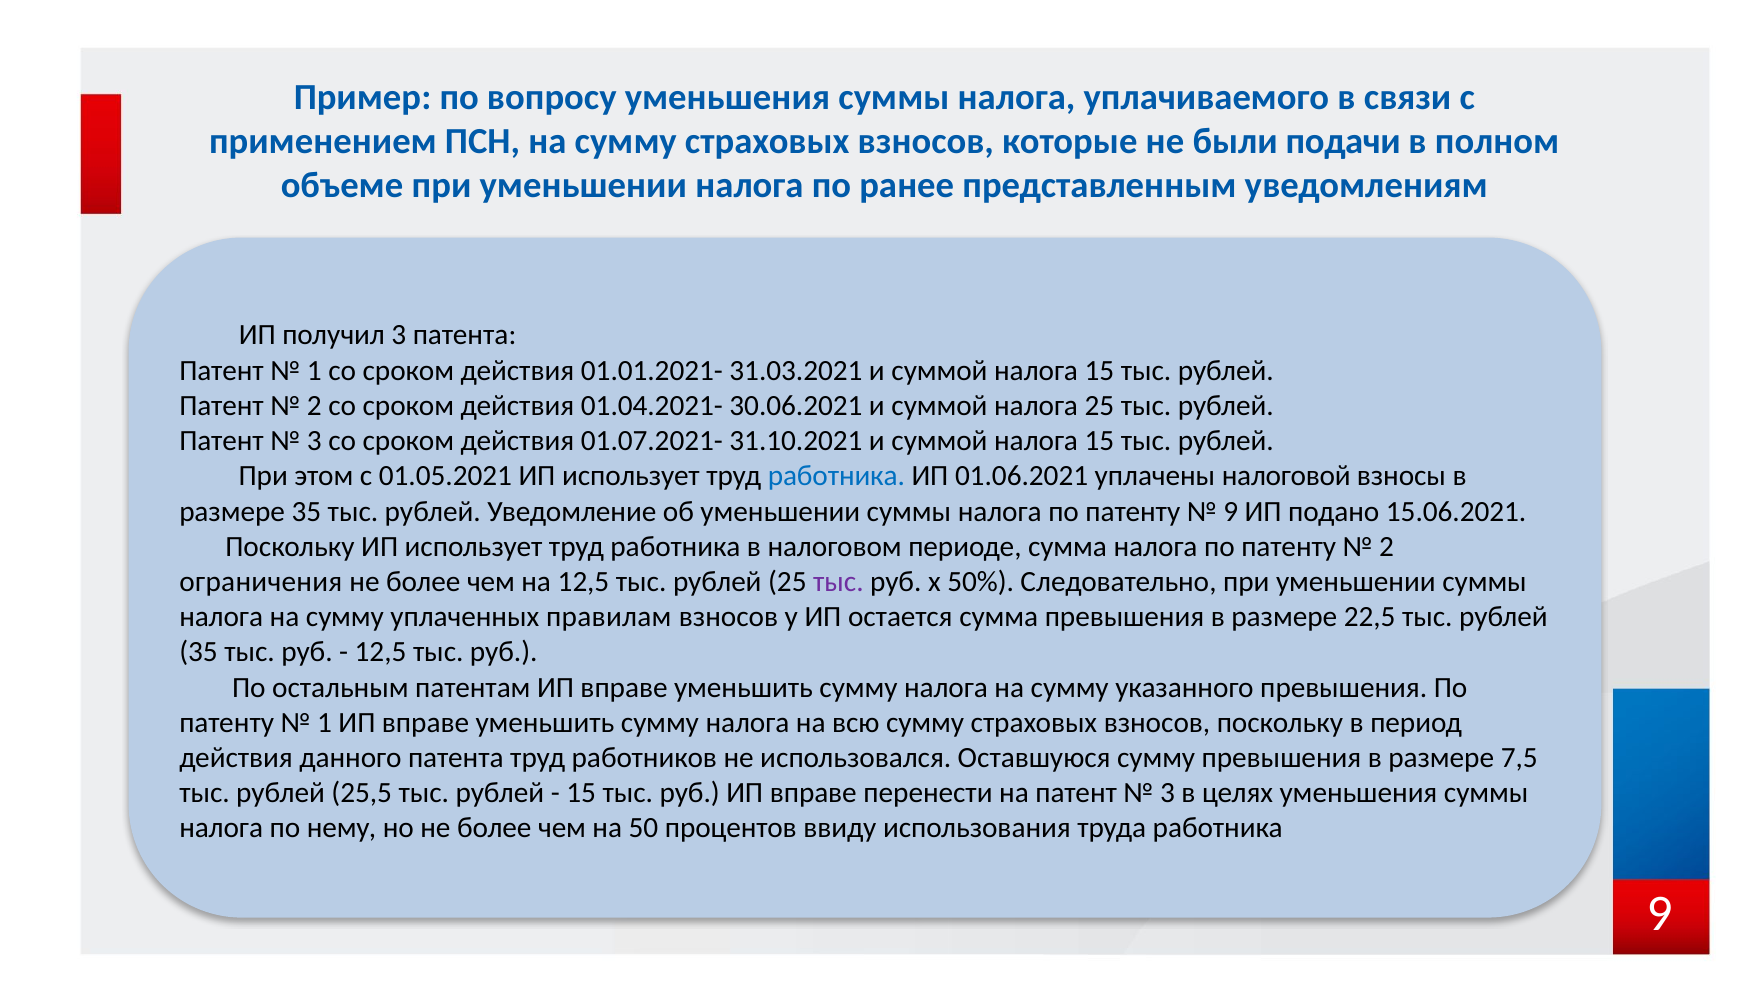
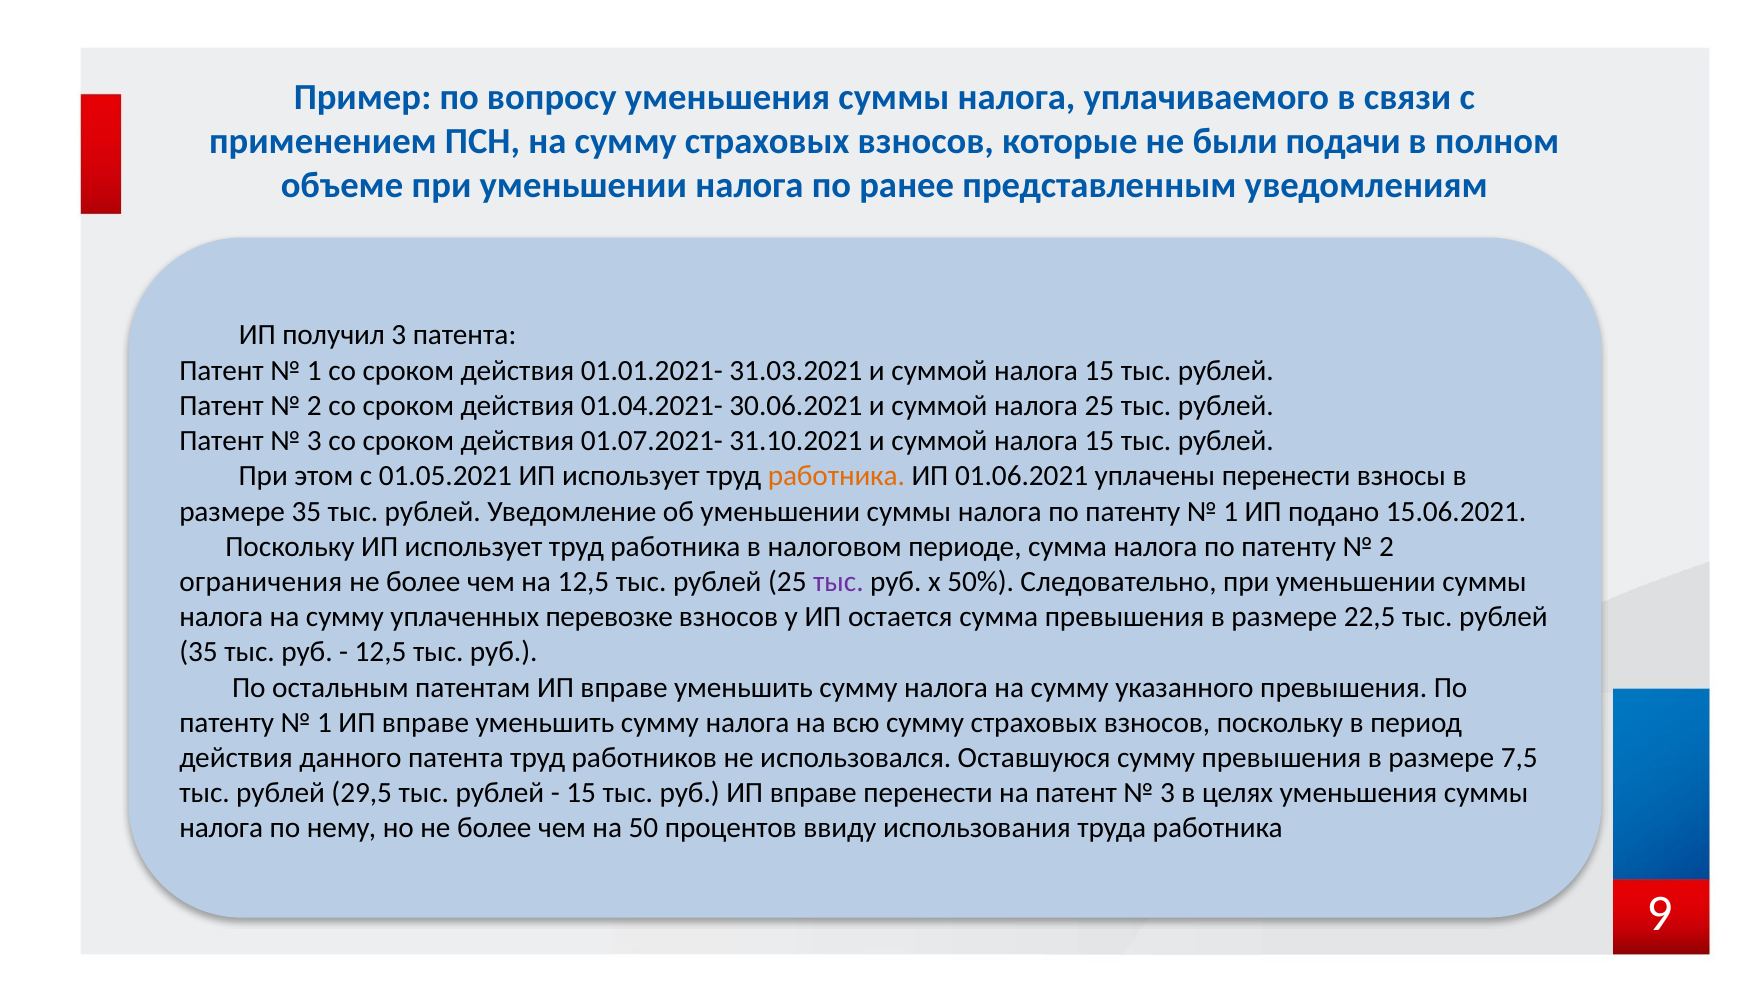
работника at (836, 476) colour: blue -> orange
уплачены налоговой: налоговой -> перенести
9 at (1231, 511): 9 -> 1
правилам: правилам -> перевозке
25,5: 25,5 -> 29,5
